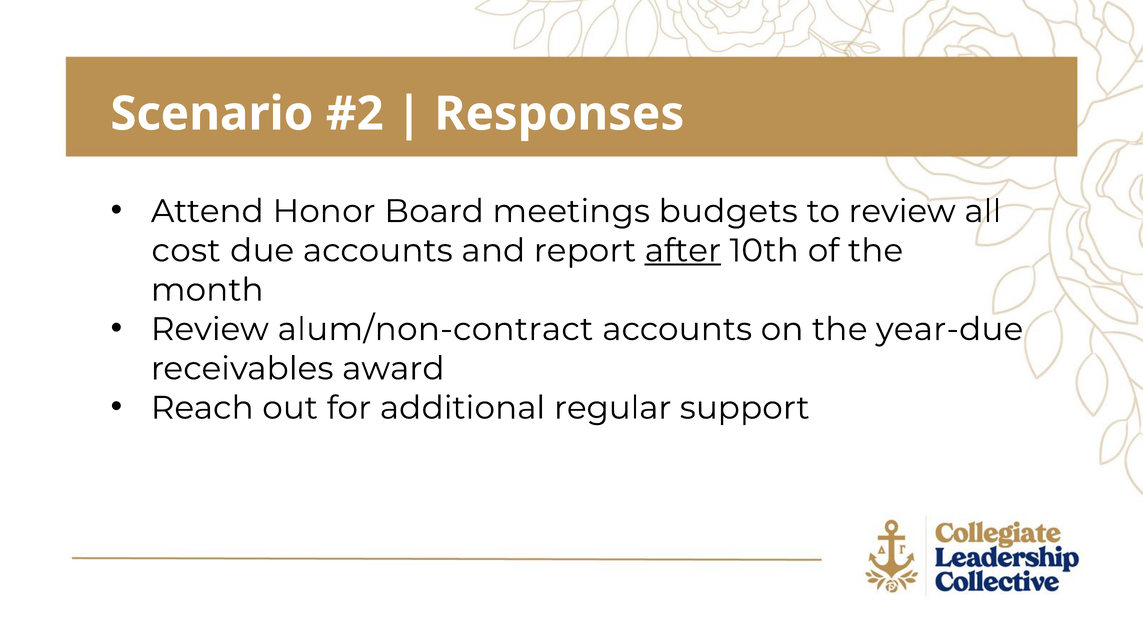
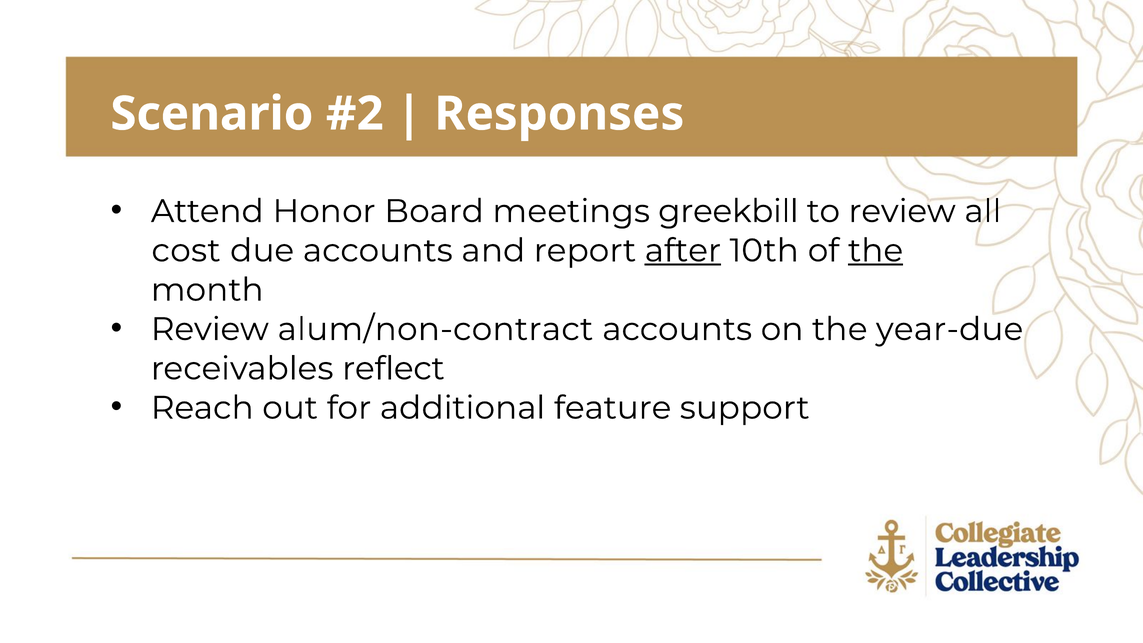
budgets: budgets -> greekbill
the at (876, 251) underline: none -> present
award: award -> reflect
regular: regular -> feature
